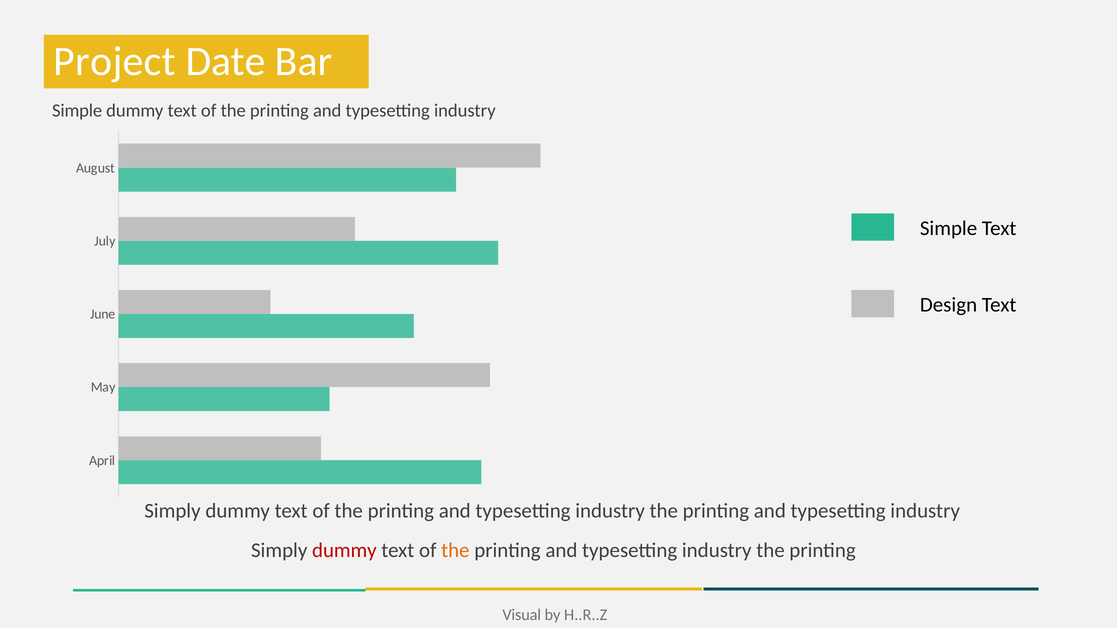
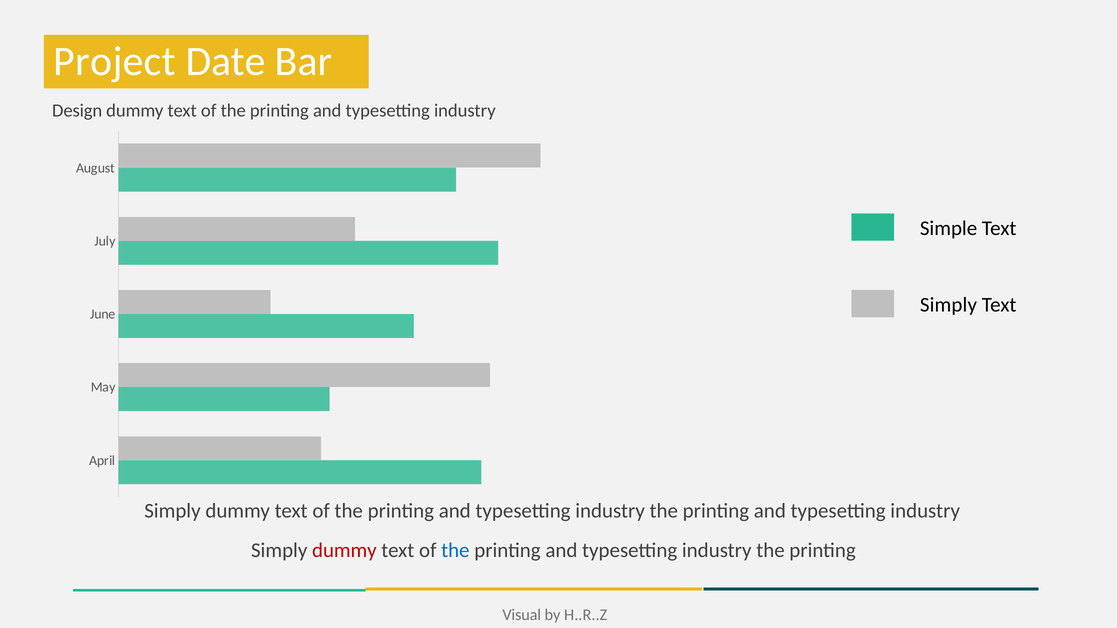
Simple at (77, 111): Simple -> Design
Design at (949, 305): Design -> Simply
the at (455, 551) colour: orange -> blue
